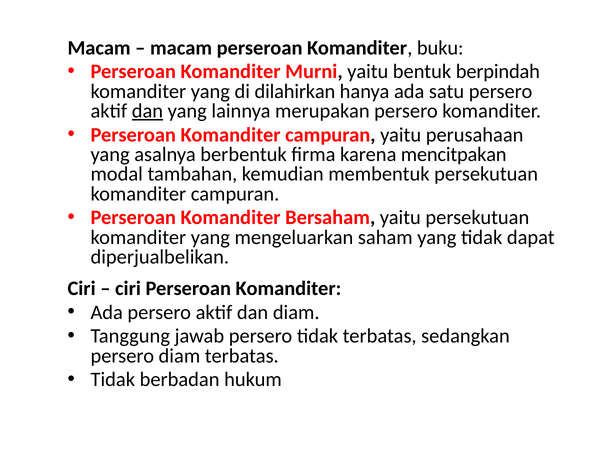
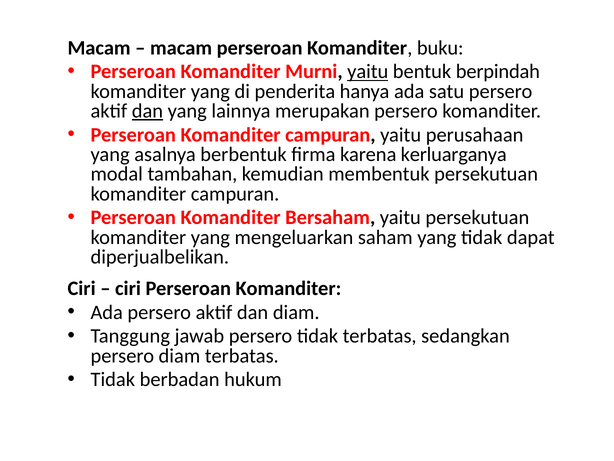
yaitu at (368, 72) underline: none -> present
dilahirkan: dilahirkan -> penderita
mencitpakan: mencitpakan -> kerluarganya
